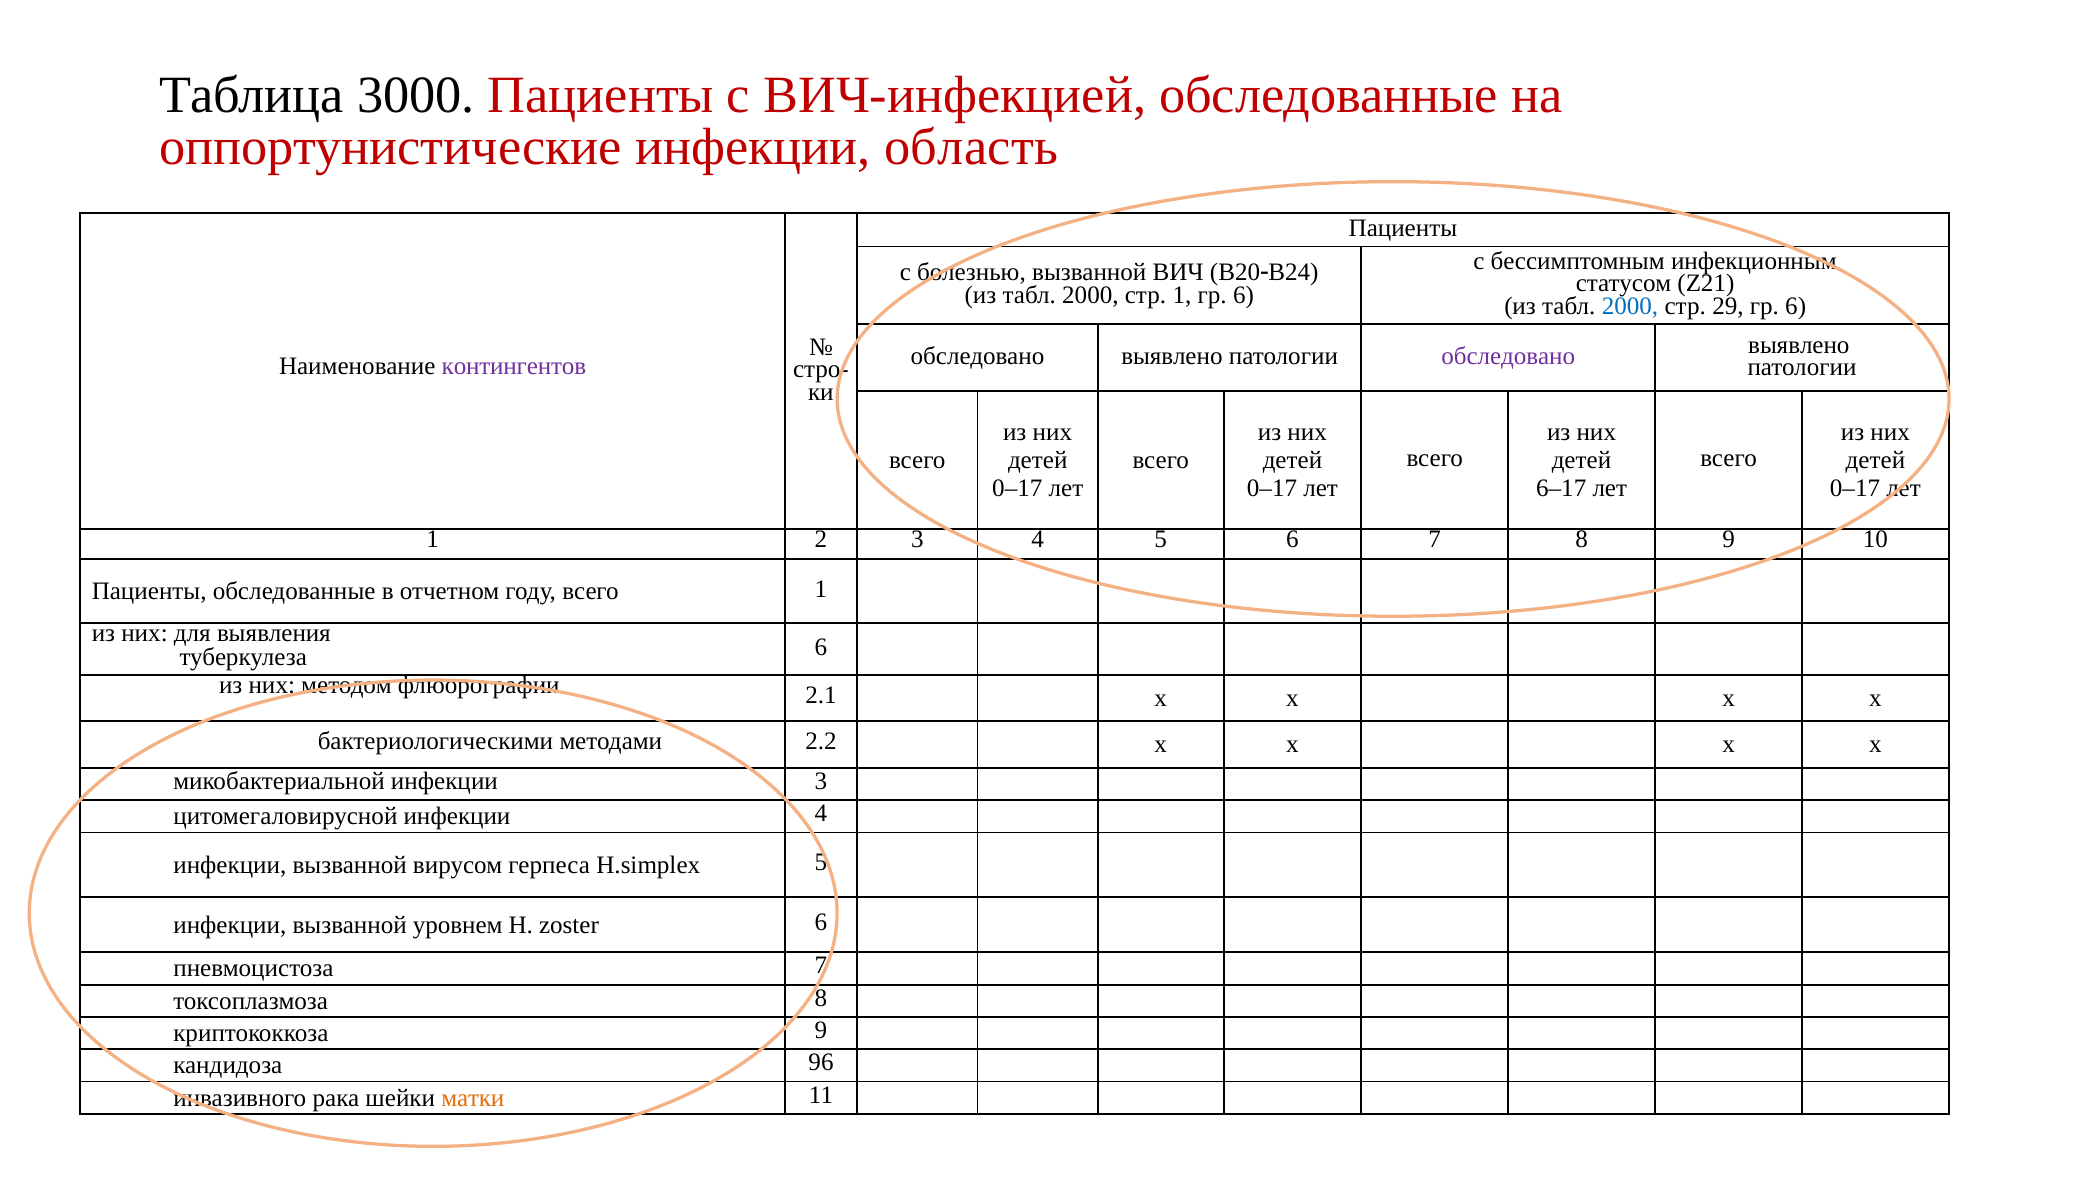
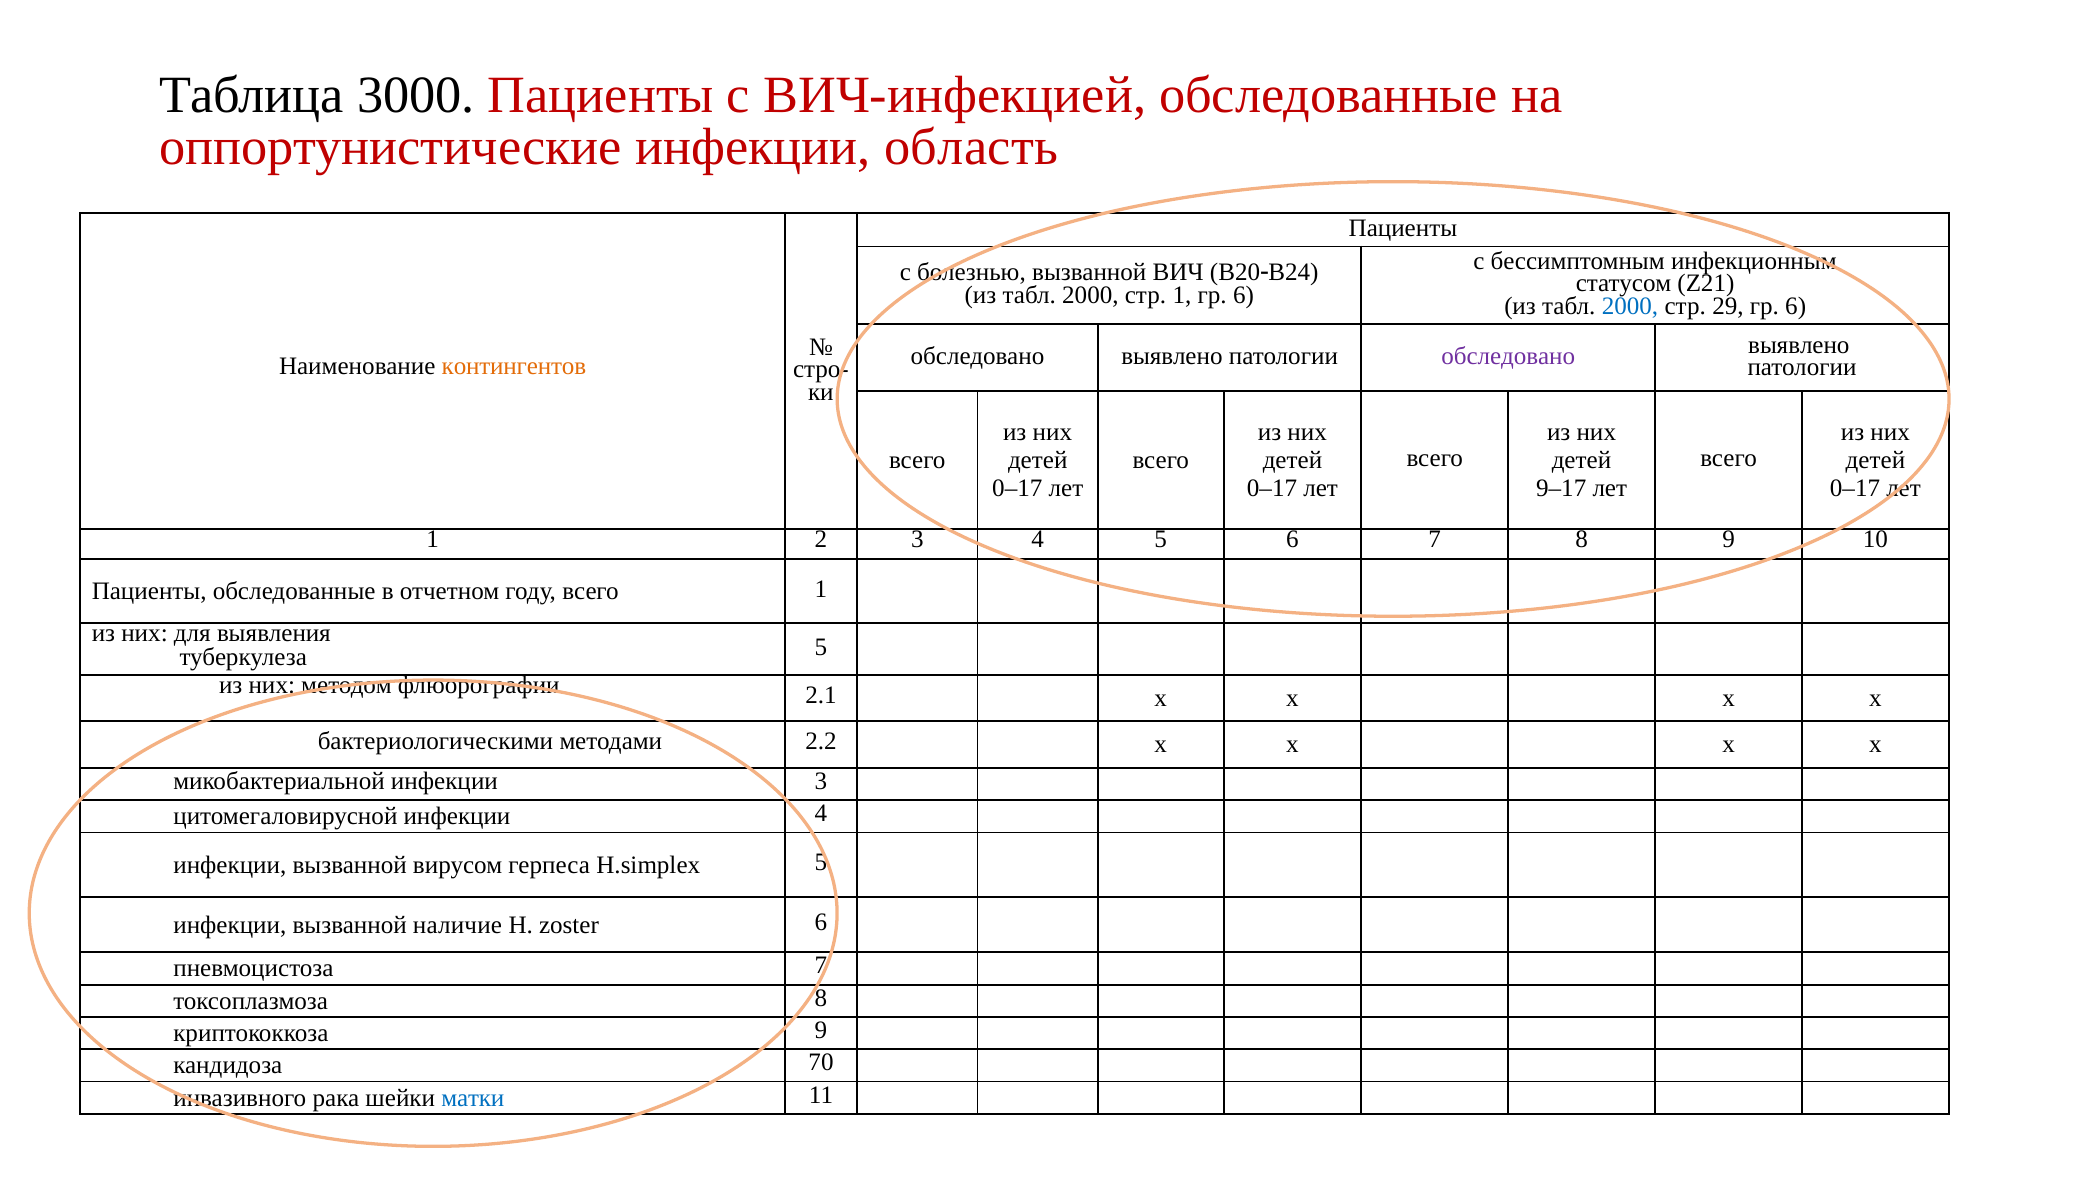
контингентов colour: purple -> orange
6–17: 6–17 -> 9–17
туберкулеза 6: 6 -> 5
уровнем: уровнем -> наличие
96: 96 -> 70
матки colour: orange -> blue
